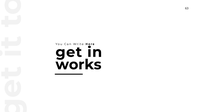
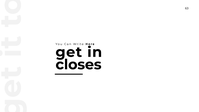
works: works -> closes
